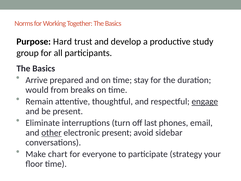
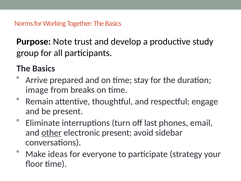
Hard: Hard -> Note
would: would -> image
engage underline: present -> none
chart: chart -> ideas
